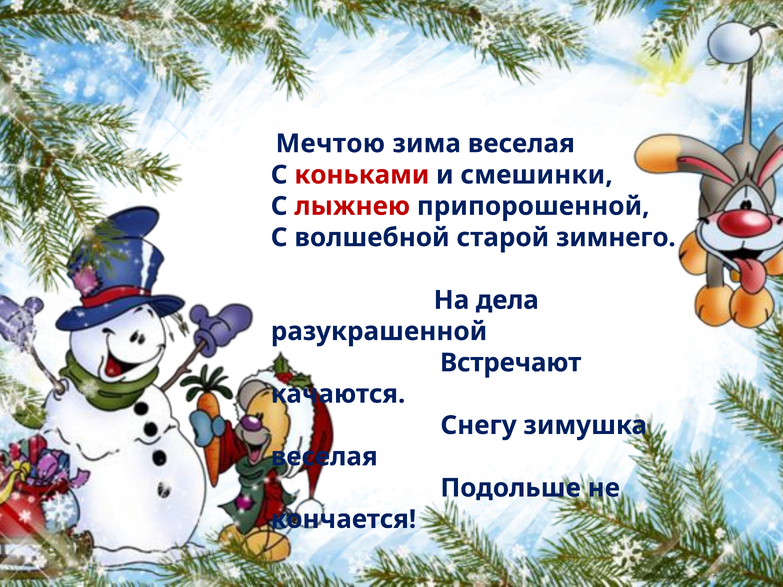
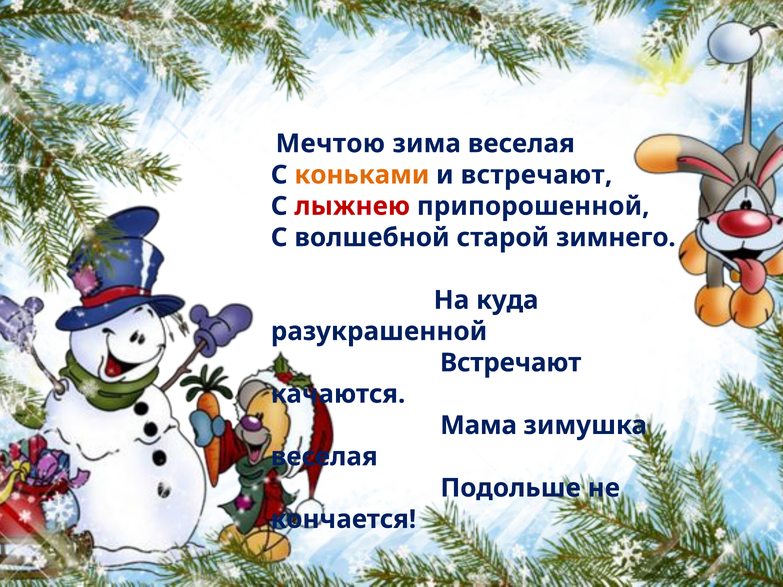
коньками colour: red -> orange
и смешинки: смешинки -> встречают
дела: дела -> куда
Снегу: Снегу -> Мама
